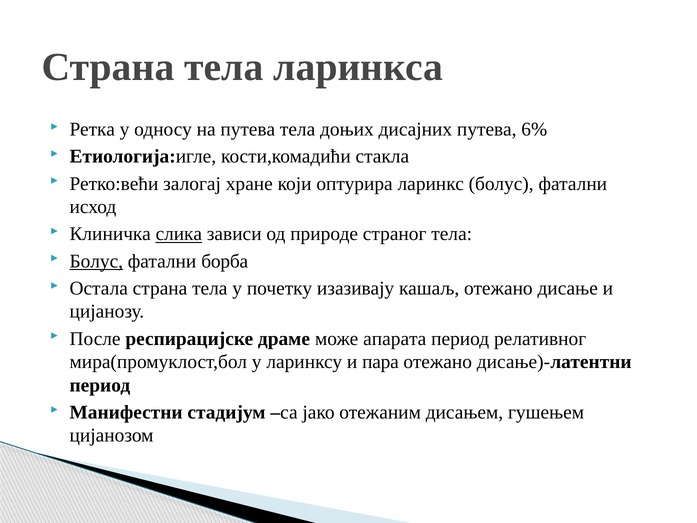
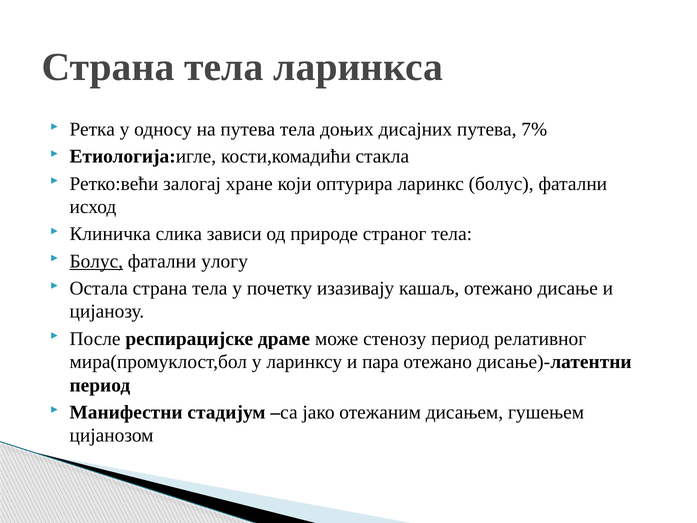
6%: 6% -> 7%
слика underline: present -> none
борба: борба -> улогу
апарата: апарата -> стенозу
